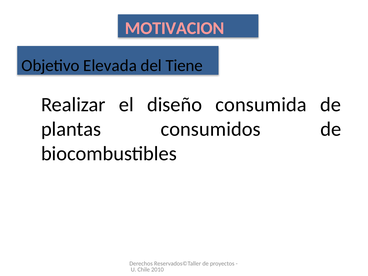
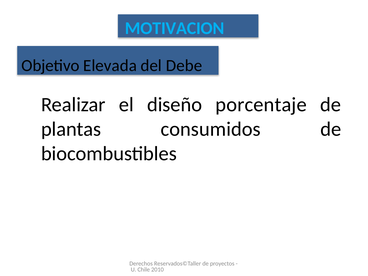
MOTIVACION colour: pink -> light blue
Tiene: Tiene -> Debe
consumida: consumida -> porcentaje
